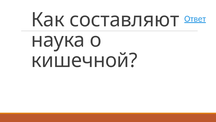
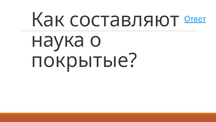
кишечной: кишечной -> покрытые
